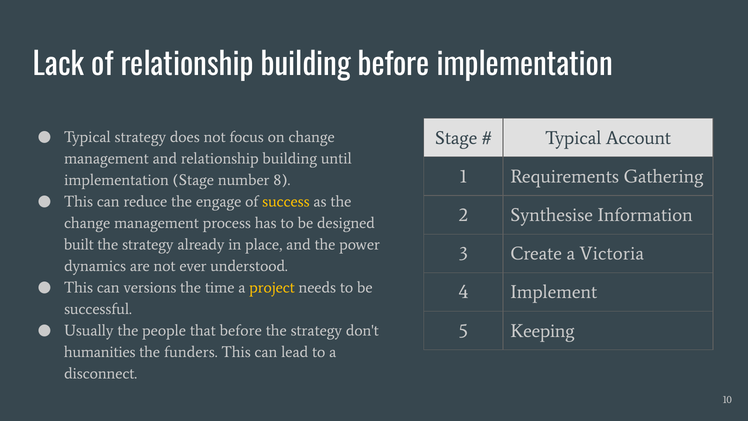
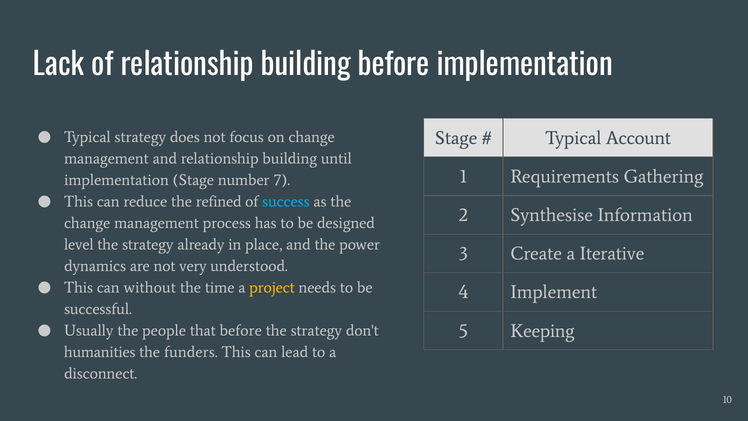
8: 8 -> 7
engage: engage -> refined
success colour: yellow -> light blue
built: built -> level
Victoria: Victoria -> Iterative
ever: ever -> very
versions: versions -> without
